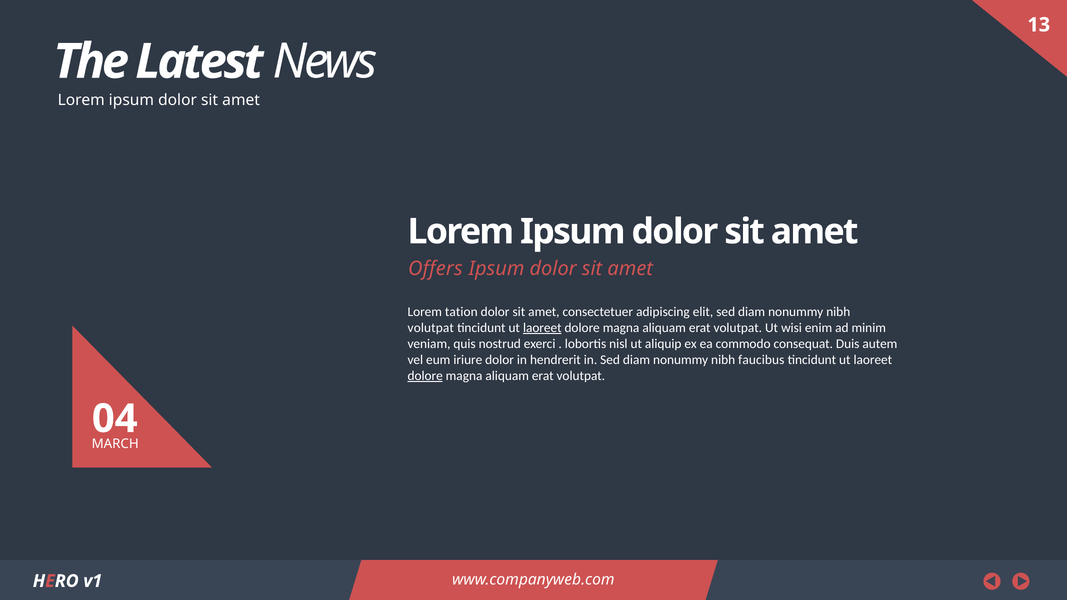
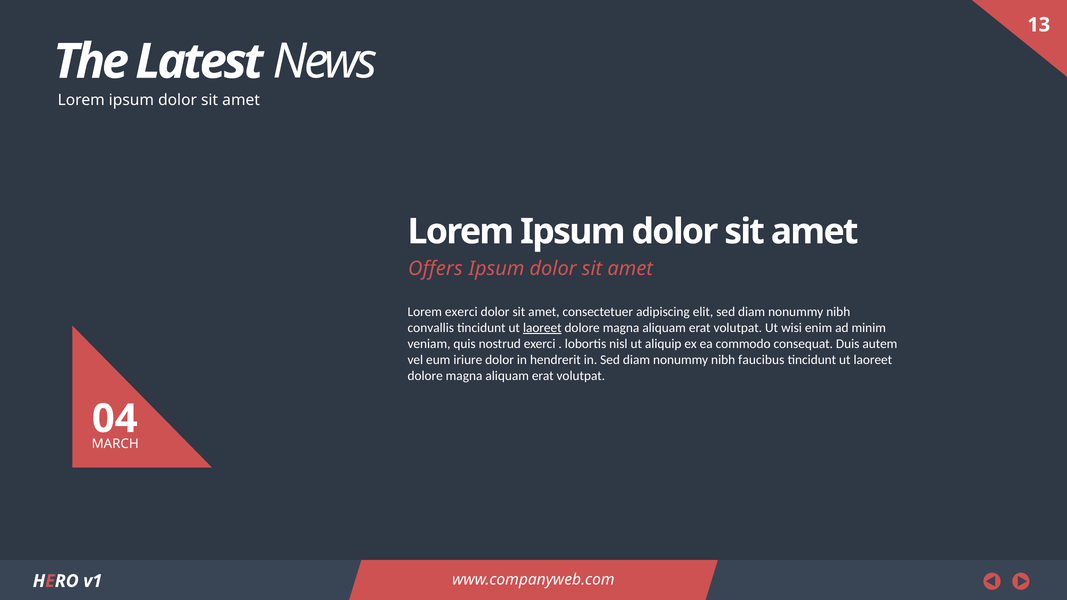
Lorem tation: tation -> exerci
volutpat at (431, 328): volutpat -> convallis
dolore at (425, 376) underline: present -> none
